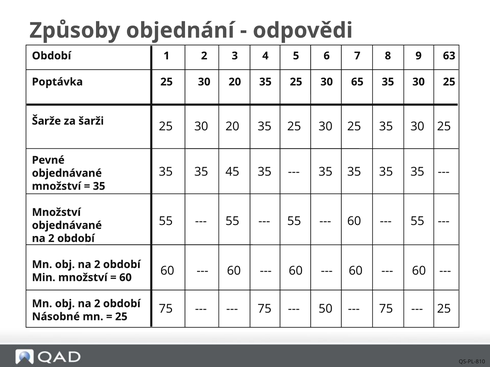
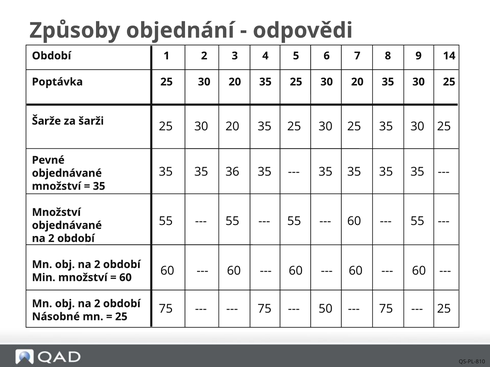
63: 63 -> 14
35 25 30 65: 65 -> 20
45: 45 -> 36
